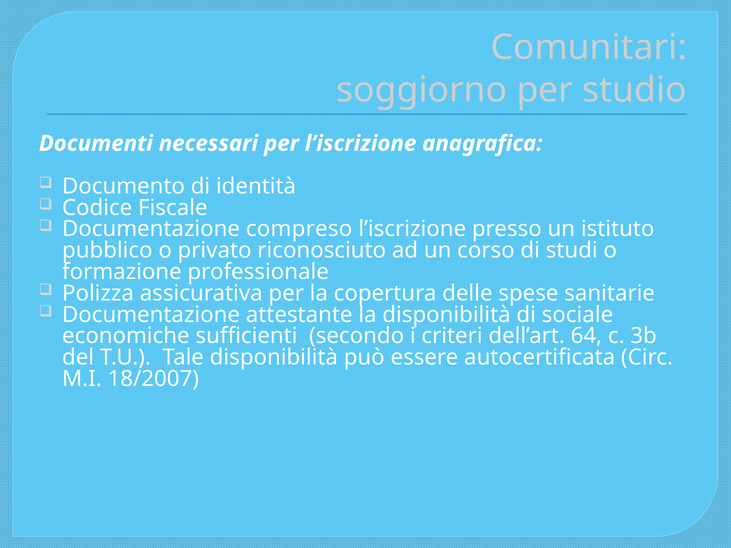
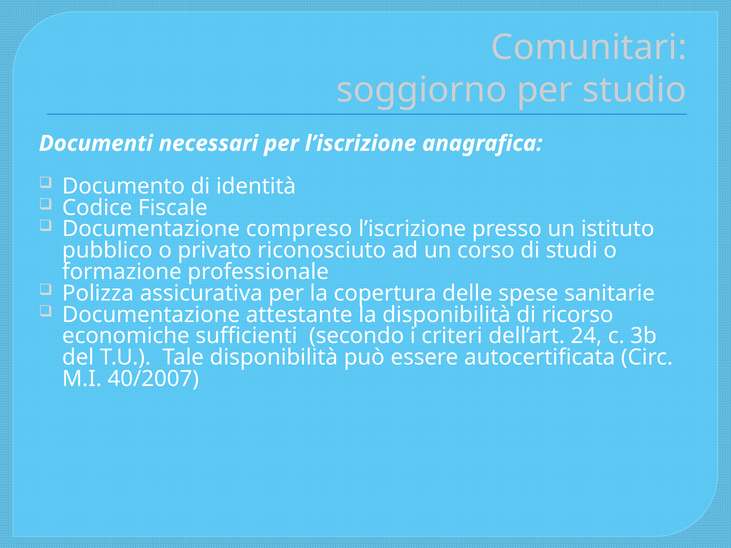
sociale: sociale -> ricorso
64: 64 -> 24
18/2007: 18/2007 -> 40/2007
